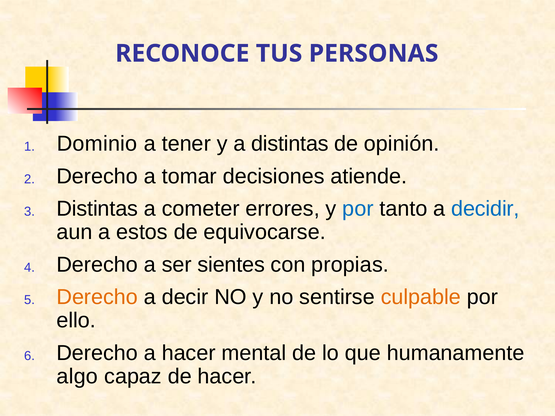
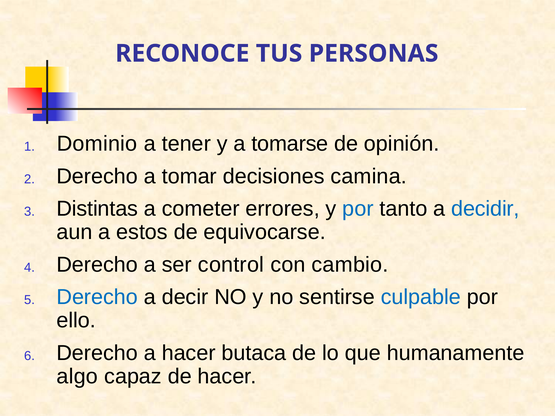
a distintas: distintas -> tomarse
atiende: atiende -> camina
sientes: sientes -> control
propias: propias -> cambio
Derecho at (97, 297) colour: orange -> blue
culpable colour: orange -> blue
mental: mental -> butaca
